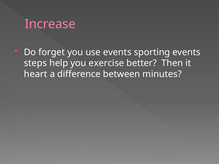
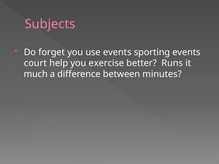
Increase: Increase -> Subjects
steps: steps -> court
Then: Then -> Runs
heart: heart -> much
